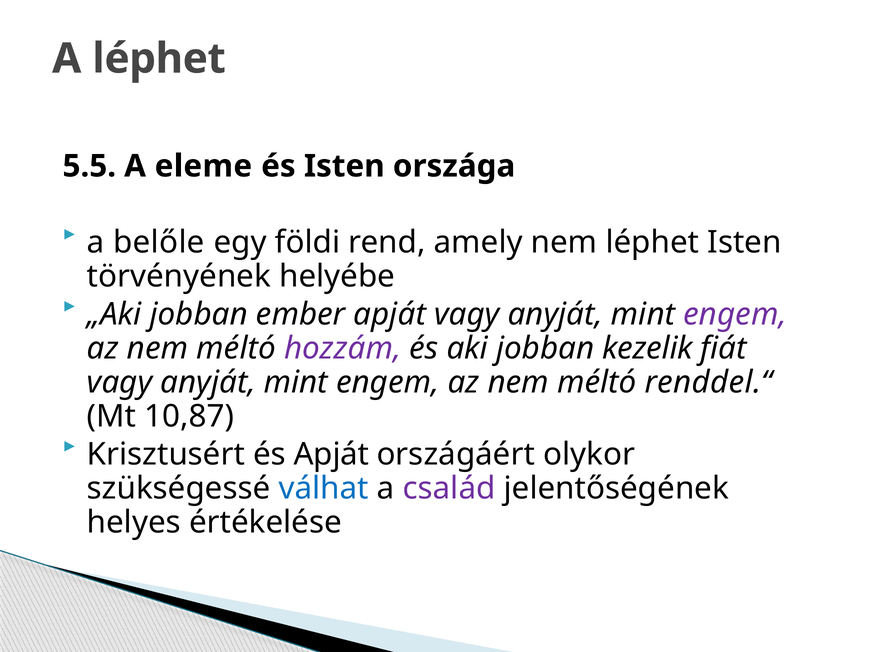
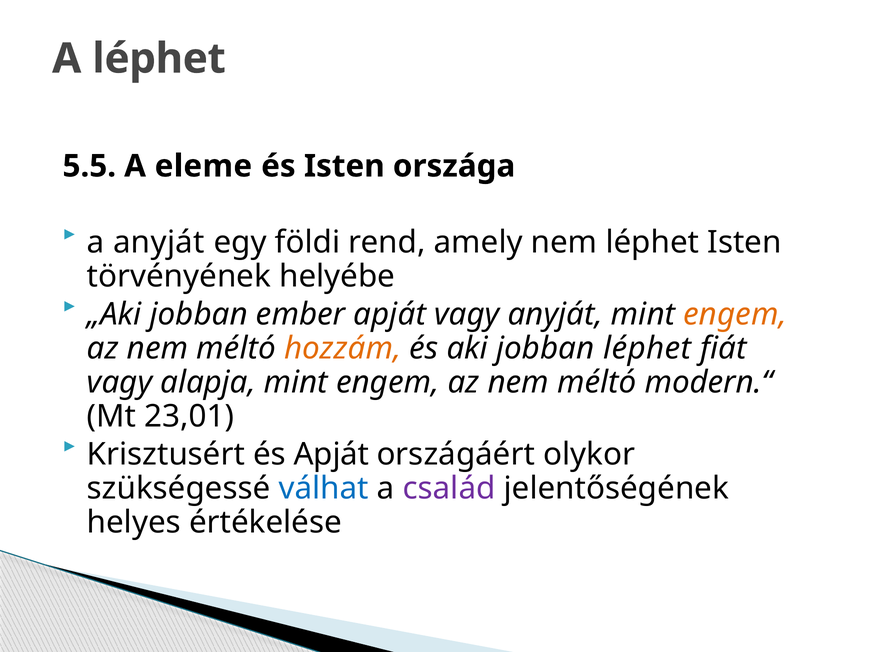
a belőle: belőle -> anyját
engem at (735, 315) colour: purple -> orange
hozzám colour: purple -> orange
jobban kezelik: kezelik -> léphet
anyját at (208, 383): anyját -> alapja
renddel.“: renddel.“ -> modern.“
10,87: 10,87 -> 23,01
